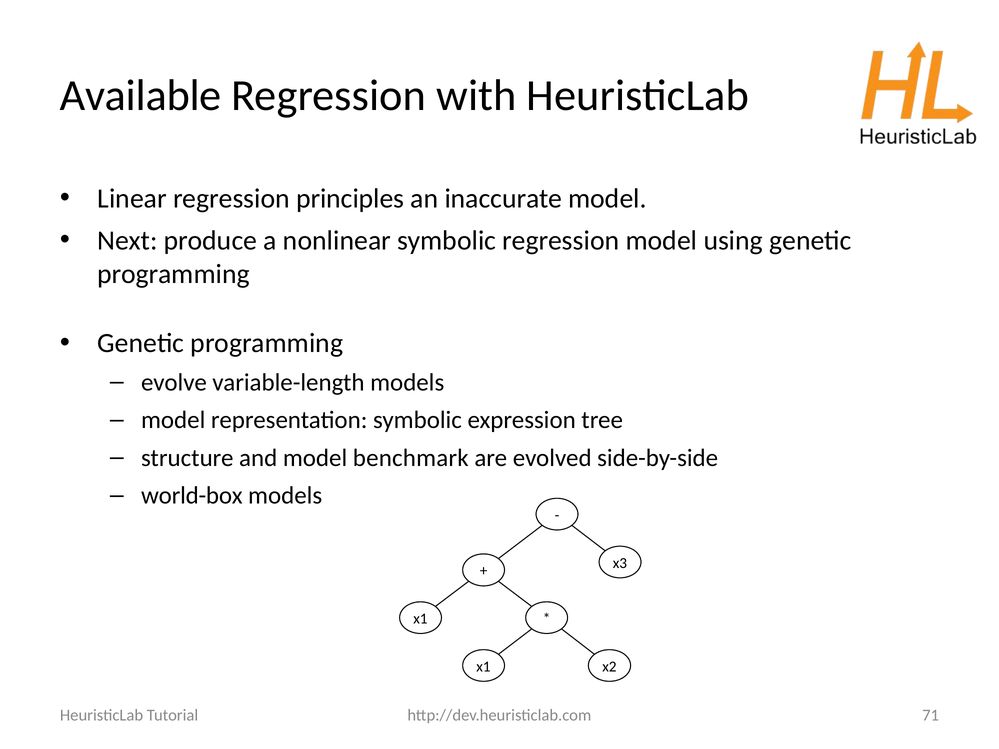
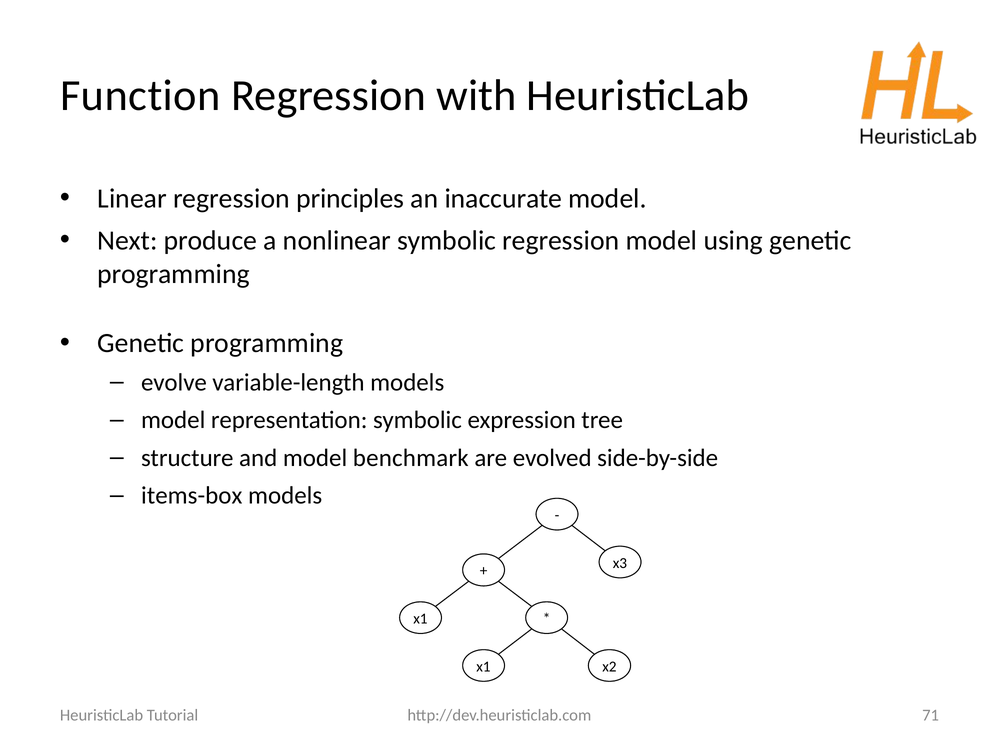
Available: Available -> Function
world-box: world-box -> items-box
